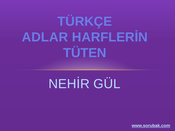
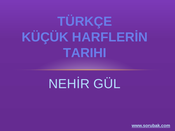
ADLAR: ADLAR -> KÜÇÜK
TÜTEN: TÜTEN -> TARIHI
